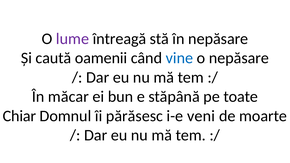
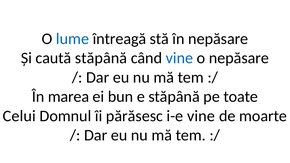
lume colour: purple -> blue
caută oamenii: oamenii -> stăpână
măcar: măcar -> marea
Chiar: Chiar -> Celui
i-e veni: veni -> vine
